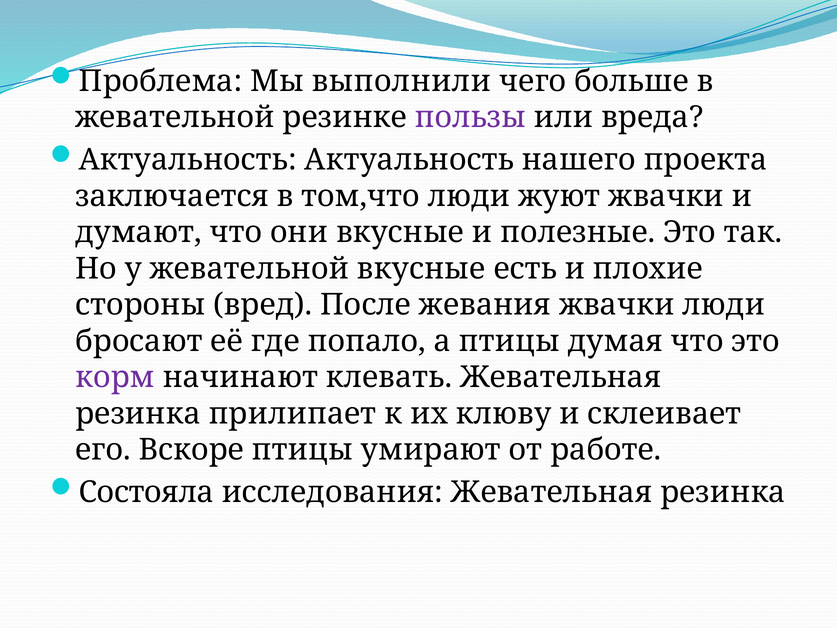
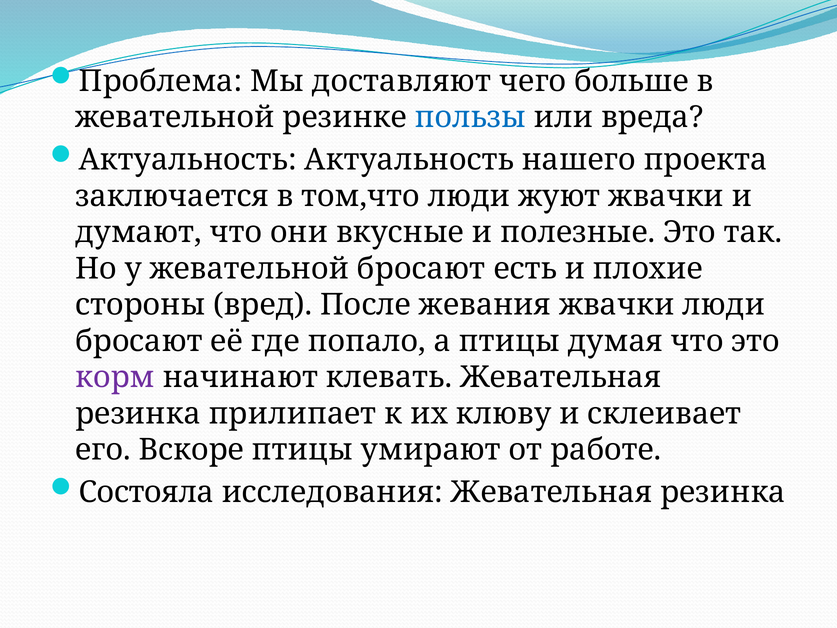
выполнили: выполнили -> доставляют
пользы colour: purple -> blue
жевательной вкусные: вкусные -> бросают
